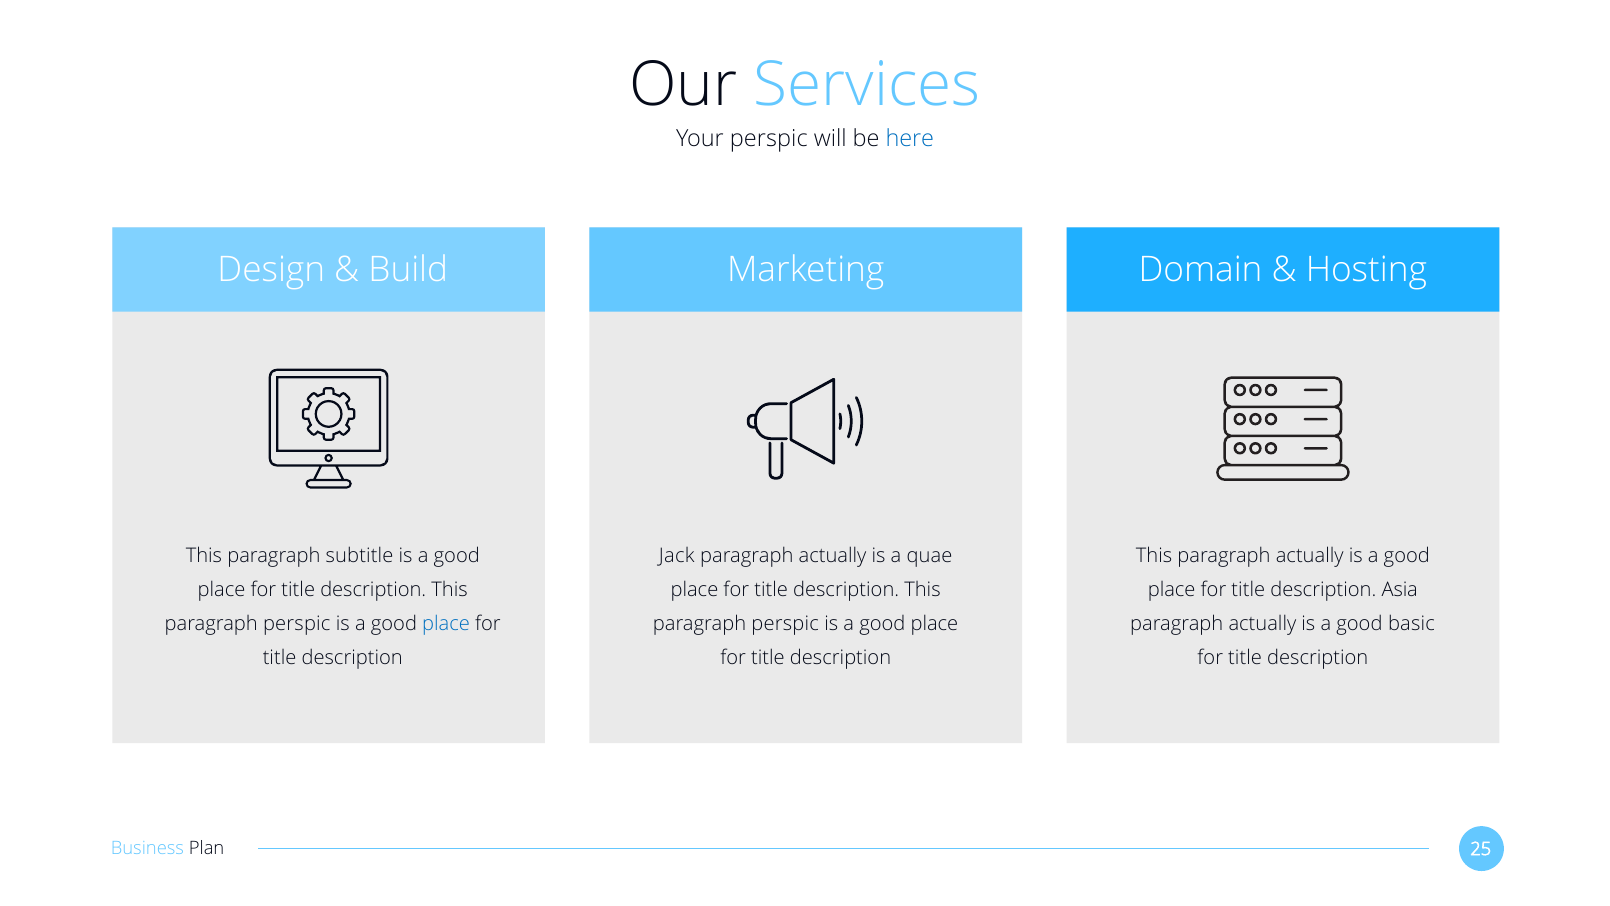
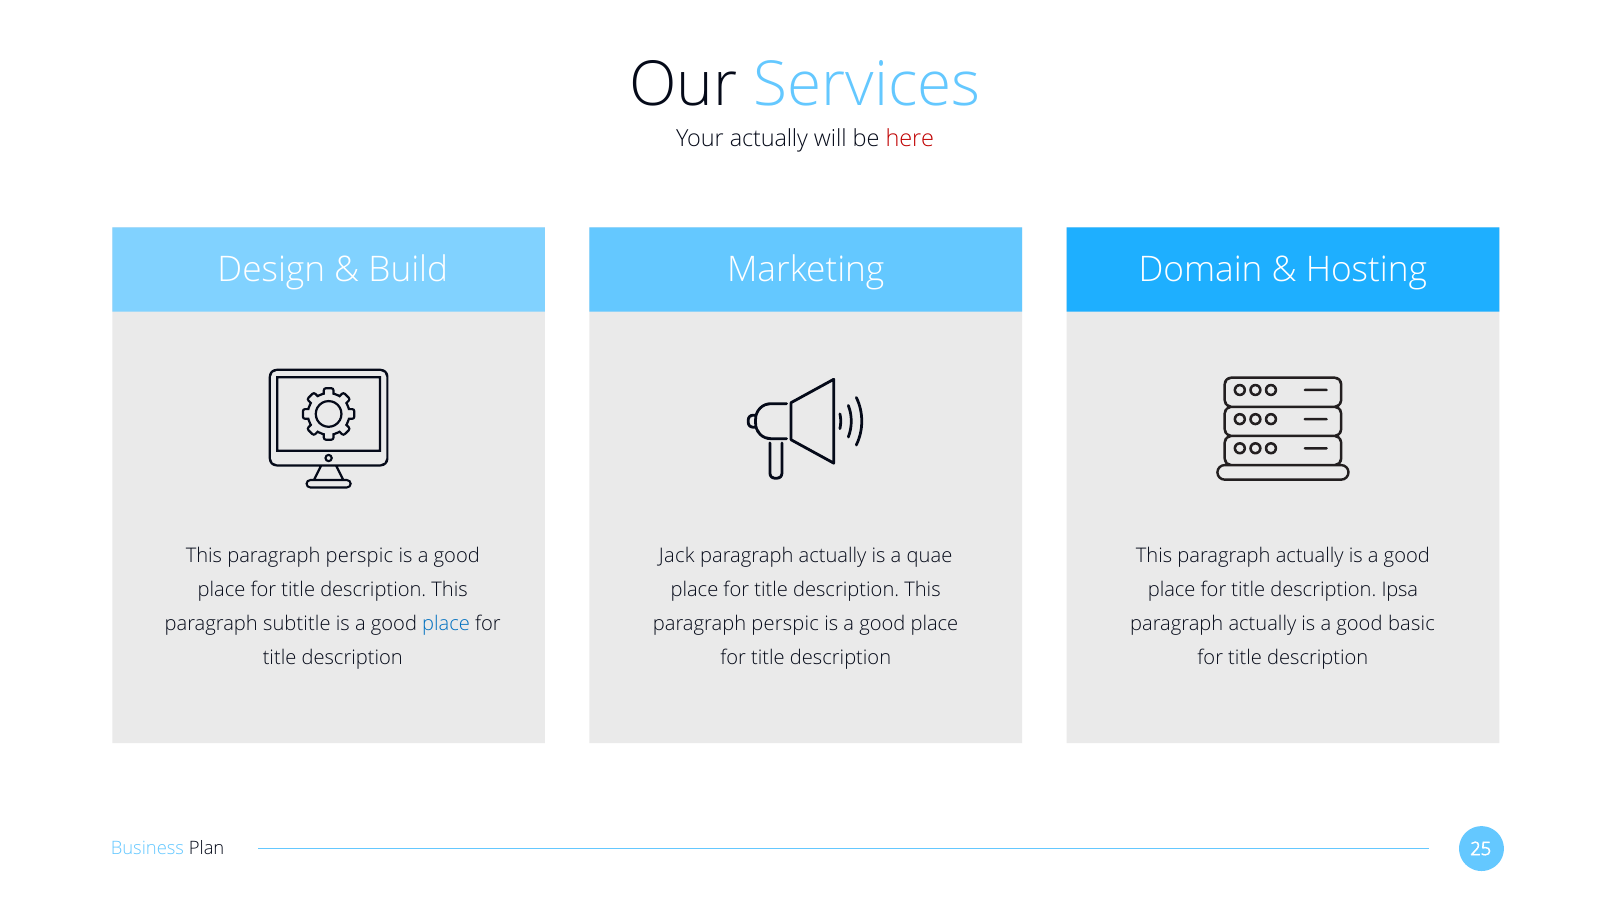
Your perspic: perspic -> actually
here colour: blue -> red
subtitle at (360, 556): subtitle -> perspic
Asia: Asia -> Ipsa
perspic at (297, 623): perspic -> subtitle
